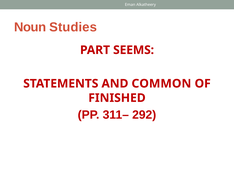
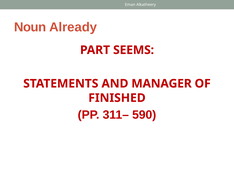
Studies: Studies -> Already
COMMON: COMMON -> MANAGER
292: 292 -> 590
